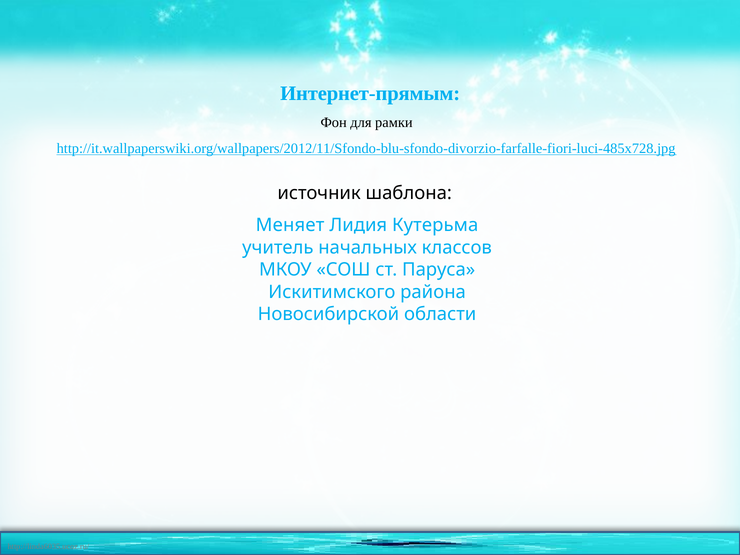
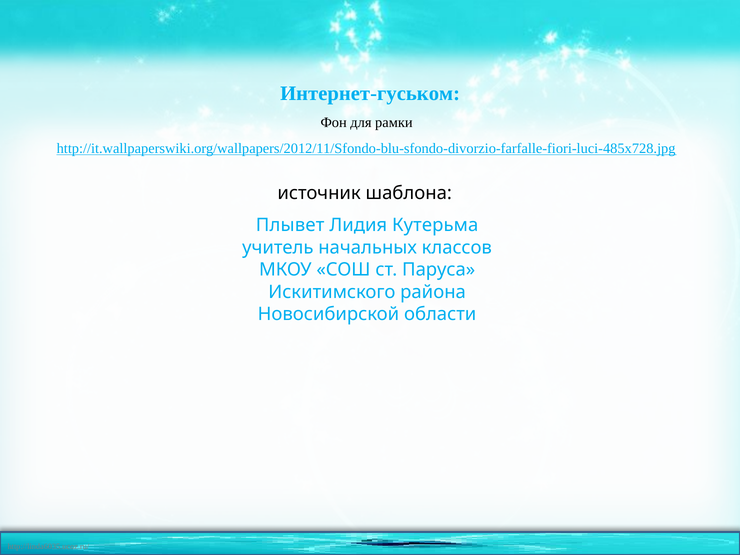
Интернет-прямым: Интернет-прямым -> Интернет-гуськом
Меняет: Меняет -> Плывет
